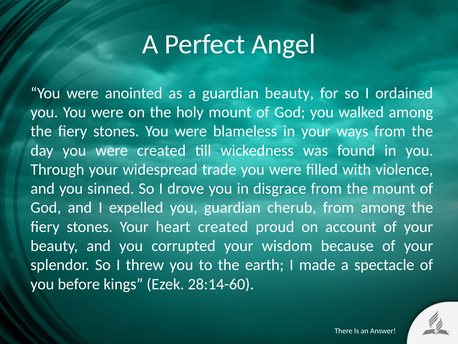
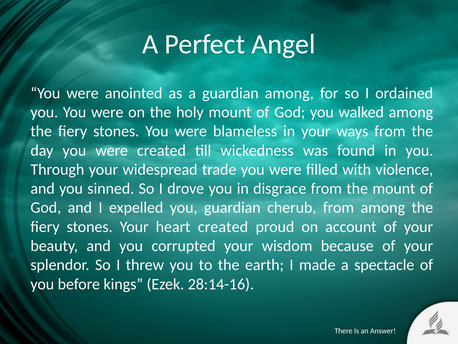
guardian beauty: beauty -> among
28:14-60: 28:14-60 -> 28:14-16
